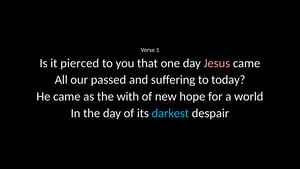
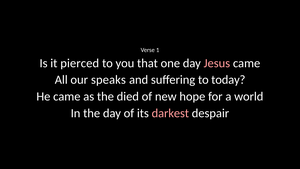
passed: passed -> speaks
with: with -> died
darkest colour: light blue -> pink
